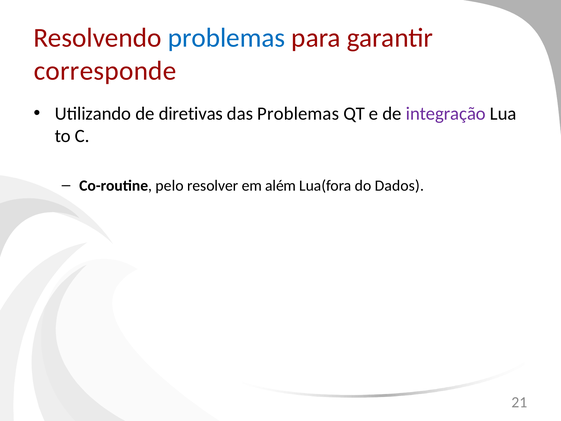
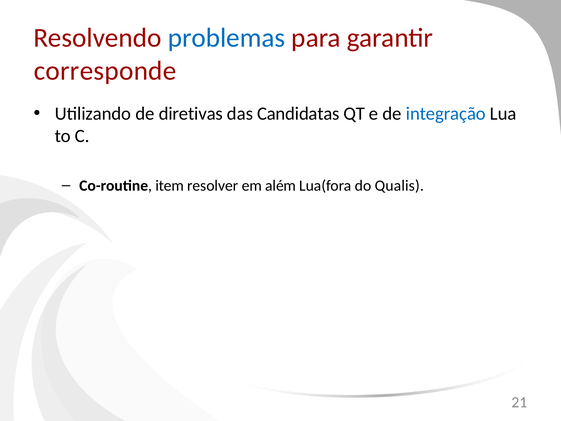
das Problemas: Problemas -> Candidatas
integração colour: purple -> blue
pelo: pelo -> item
Dados: Dados -> Qualis
